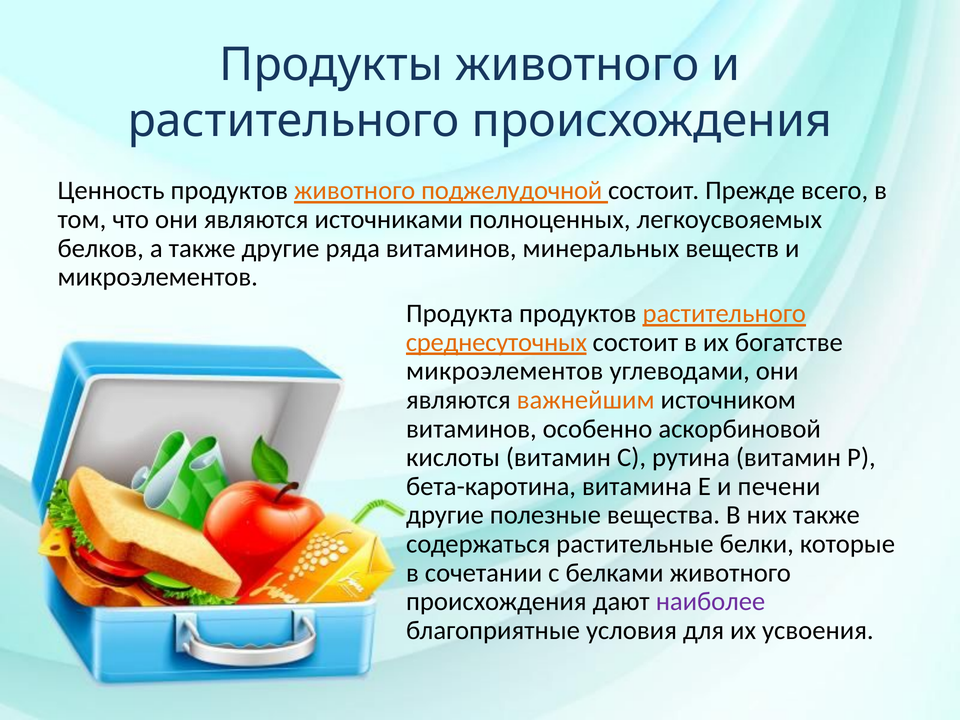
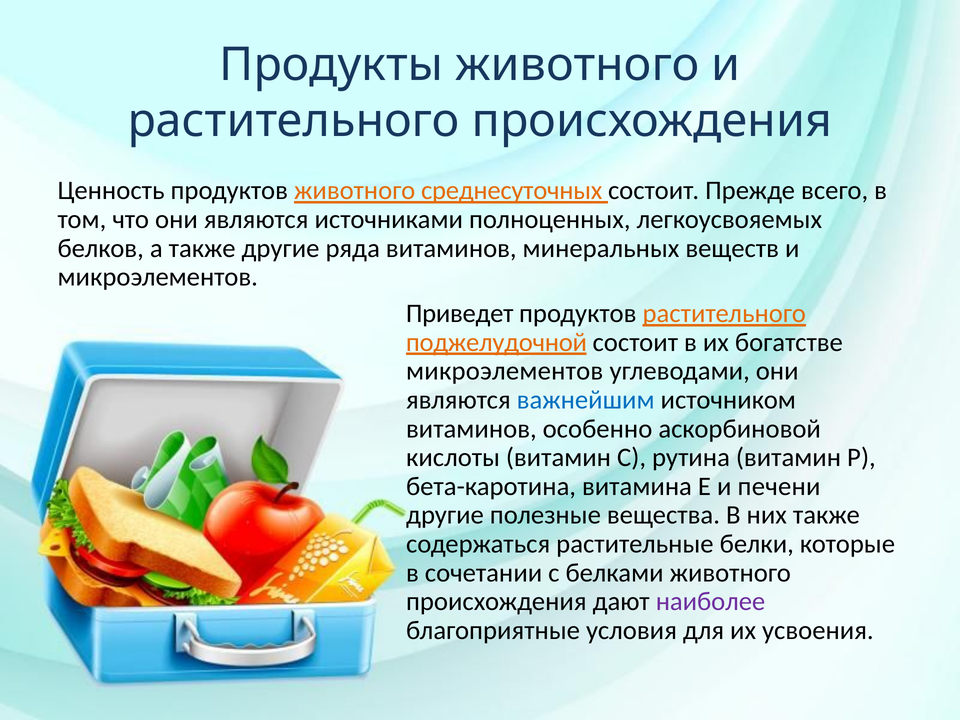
поджелудочной: поджелудочной -> среднесуточных
Продукта: Продукта -> Приведет
среднесуточных: среднесуточных -> поджелудочной
важнейшим colour: orange -> blue
